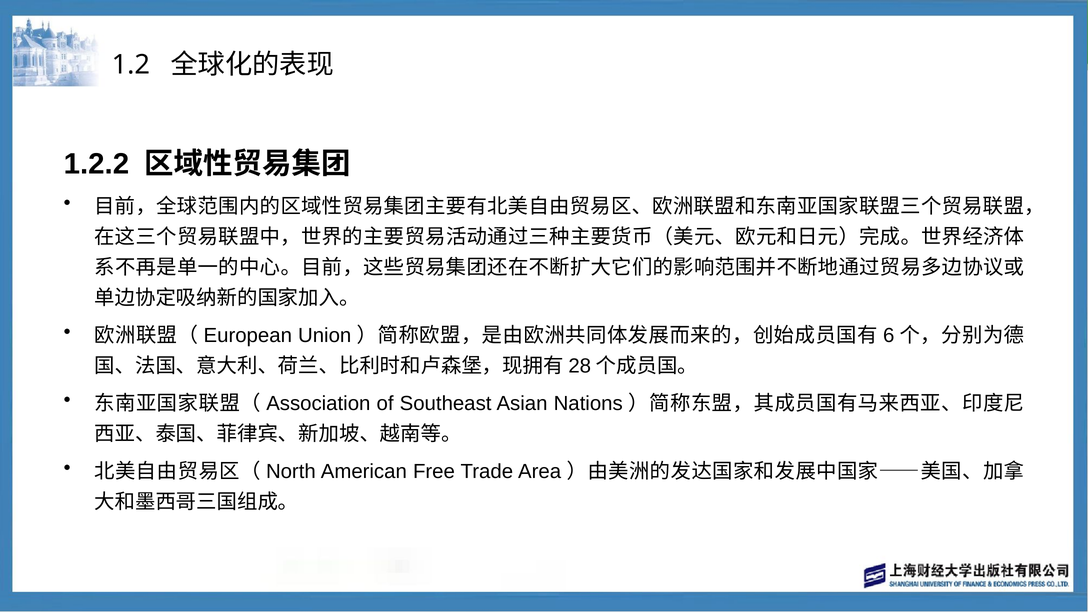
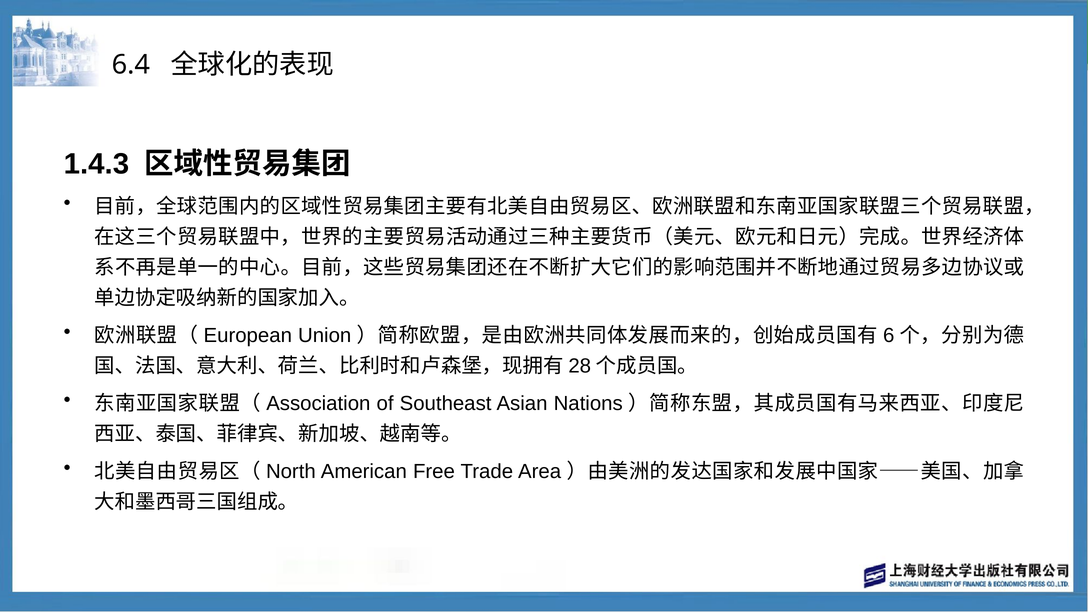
1.2: 1.2 -> 6.4
1.2.2: 1.2.2 -> 1.4.3
